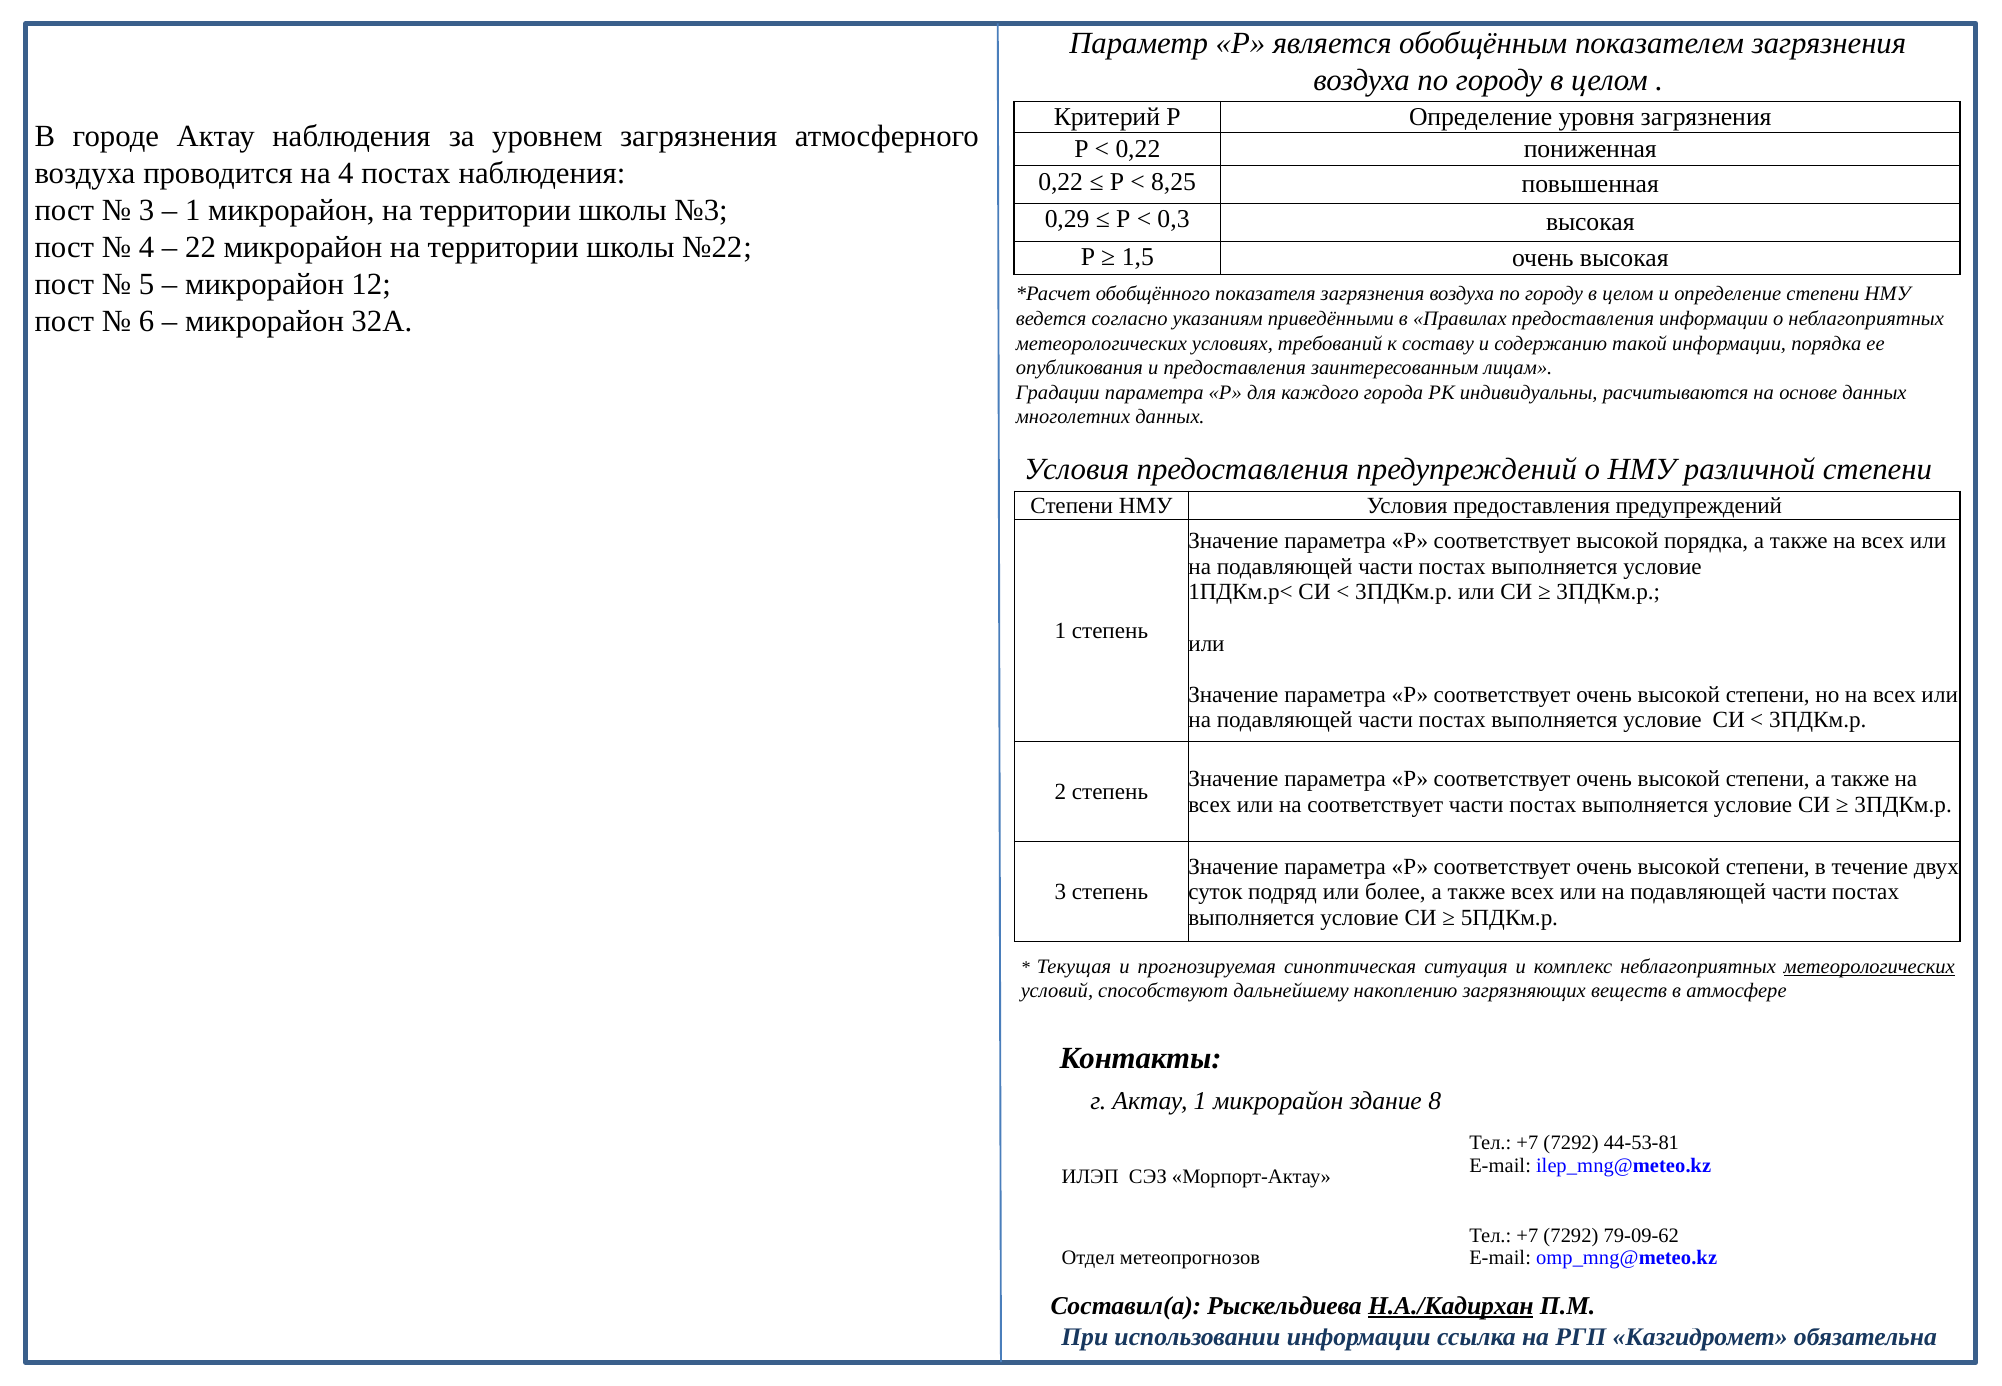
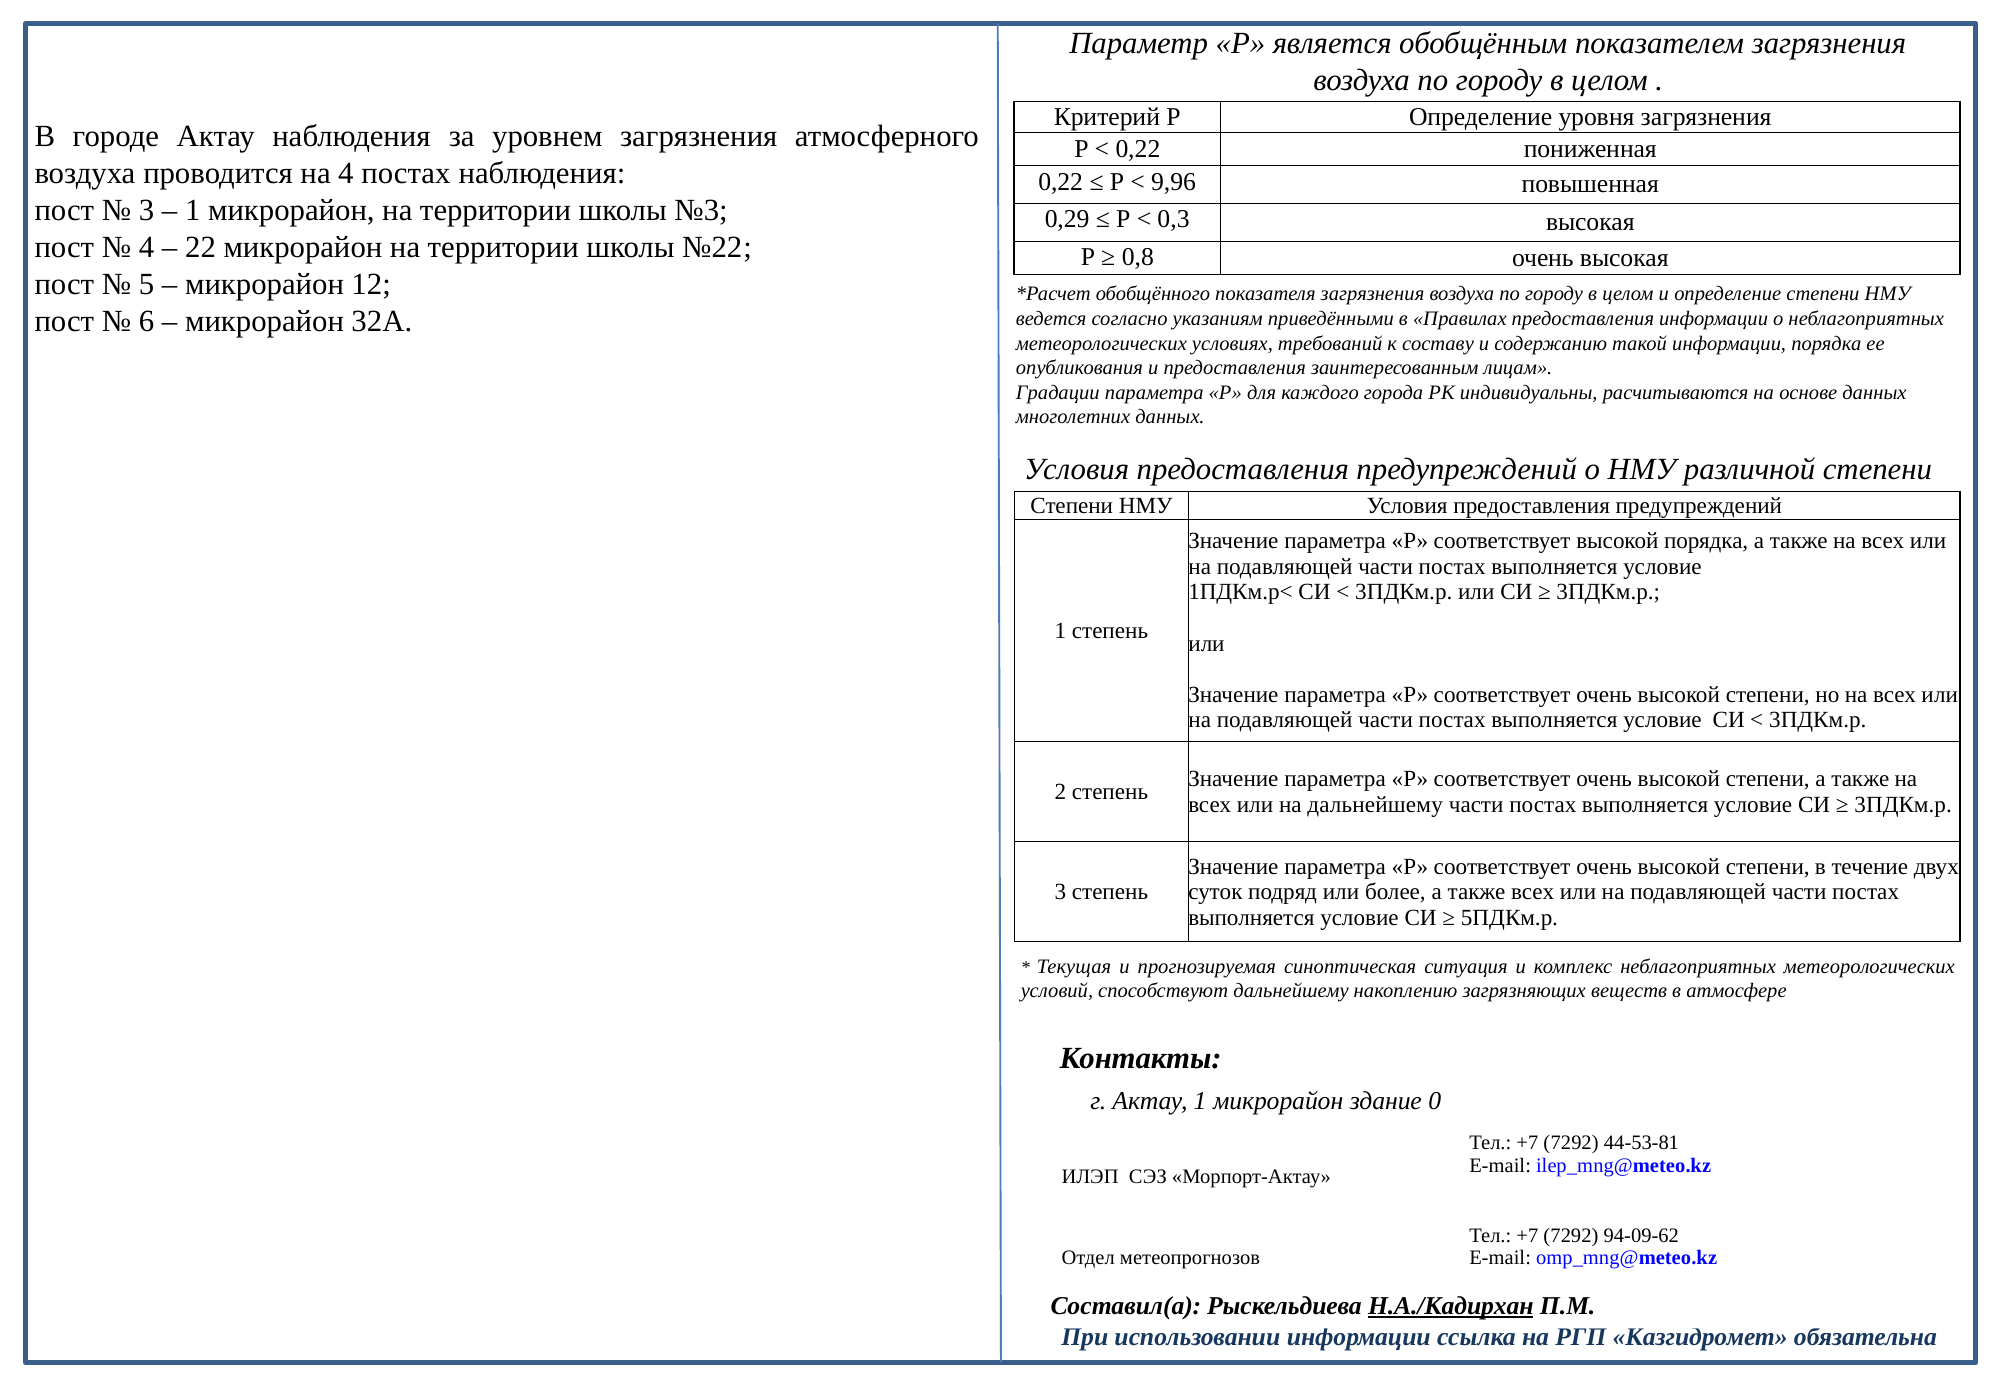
8,25: 8,25 -> 9,96
1,5: 1,5 -> 0,8
на соответствует: соответствует -> дальнейшему
метеорологических at (1869, 966) underline: present -> none
8: 8 -> 0
79-09-62: 79-09-62 -> 94-09-62
